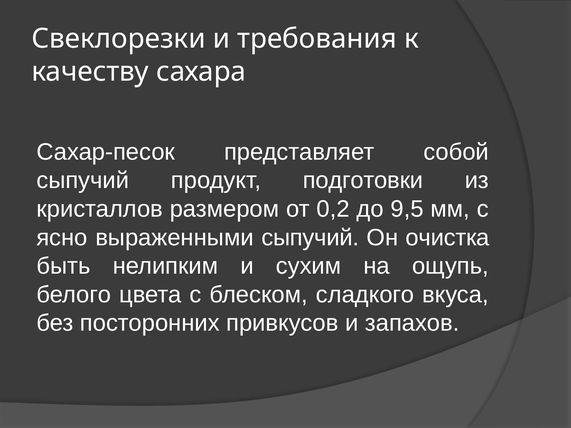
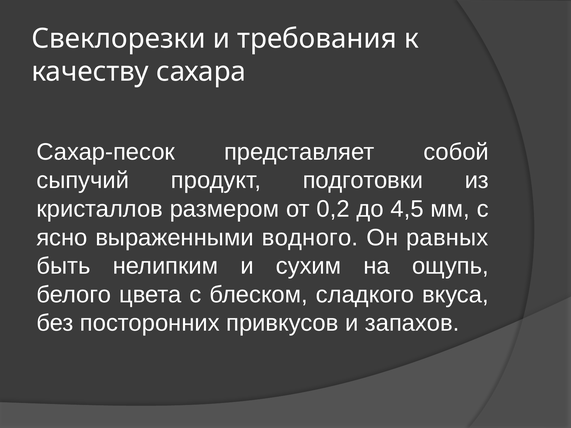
9,5: 9,5 -> 4,5
выраженными сыпучий: сыпучий -> водного
очистка: очистка -> равных
